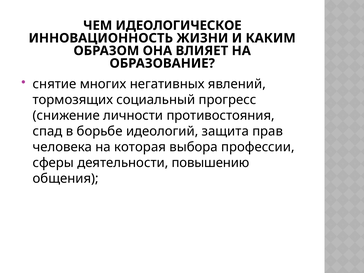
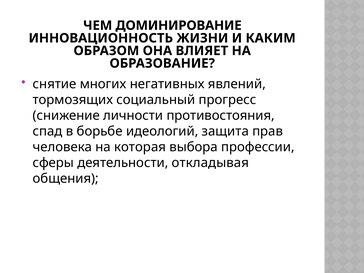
ИДЕОЛОГИЧЕСКОЕ: ИДЕОЛОГИЧЕСКОЕ -> ДОМИНИРОВАНИЕ
повышению: повышению -> откладывая
